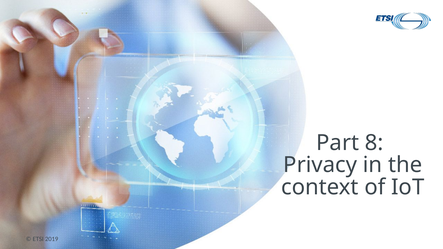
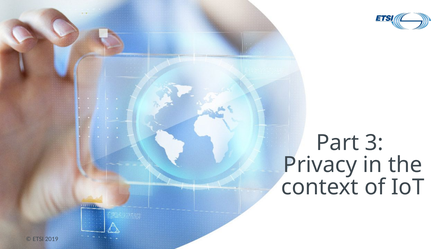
8: 8 -> 3
